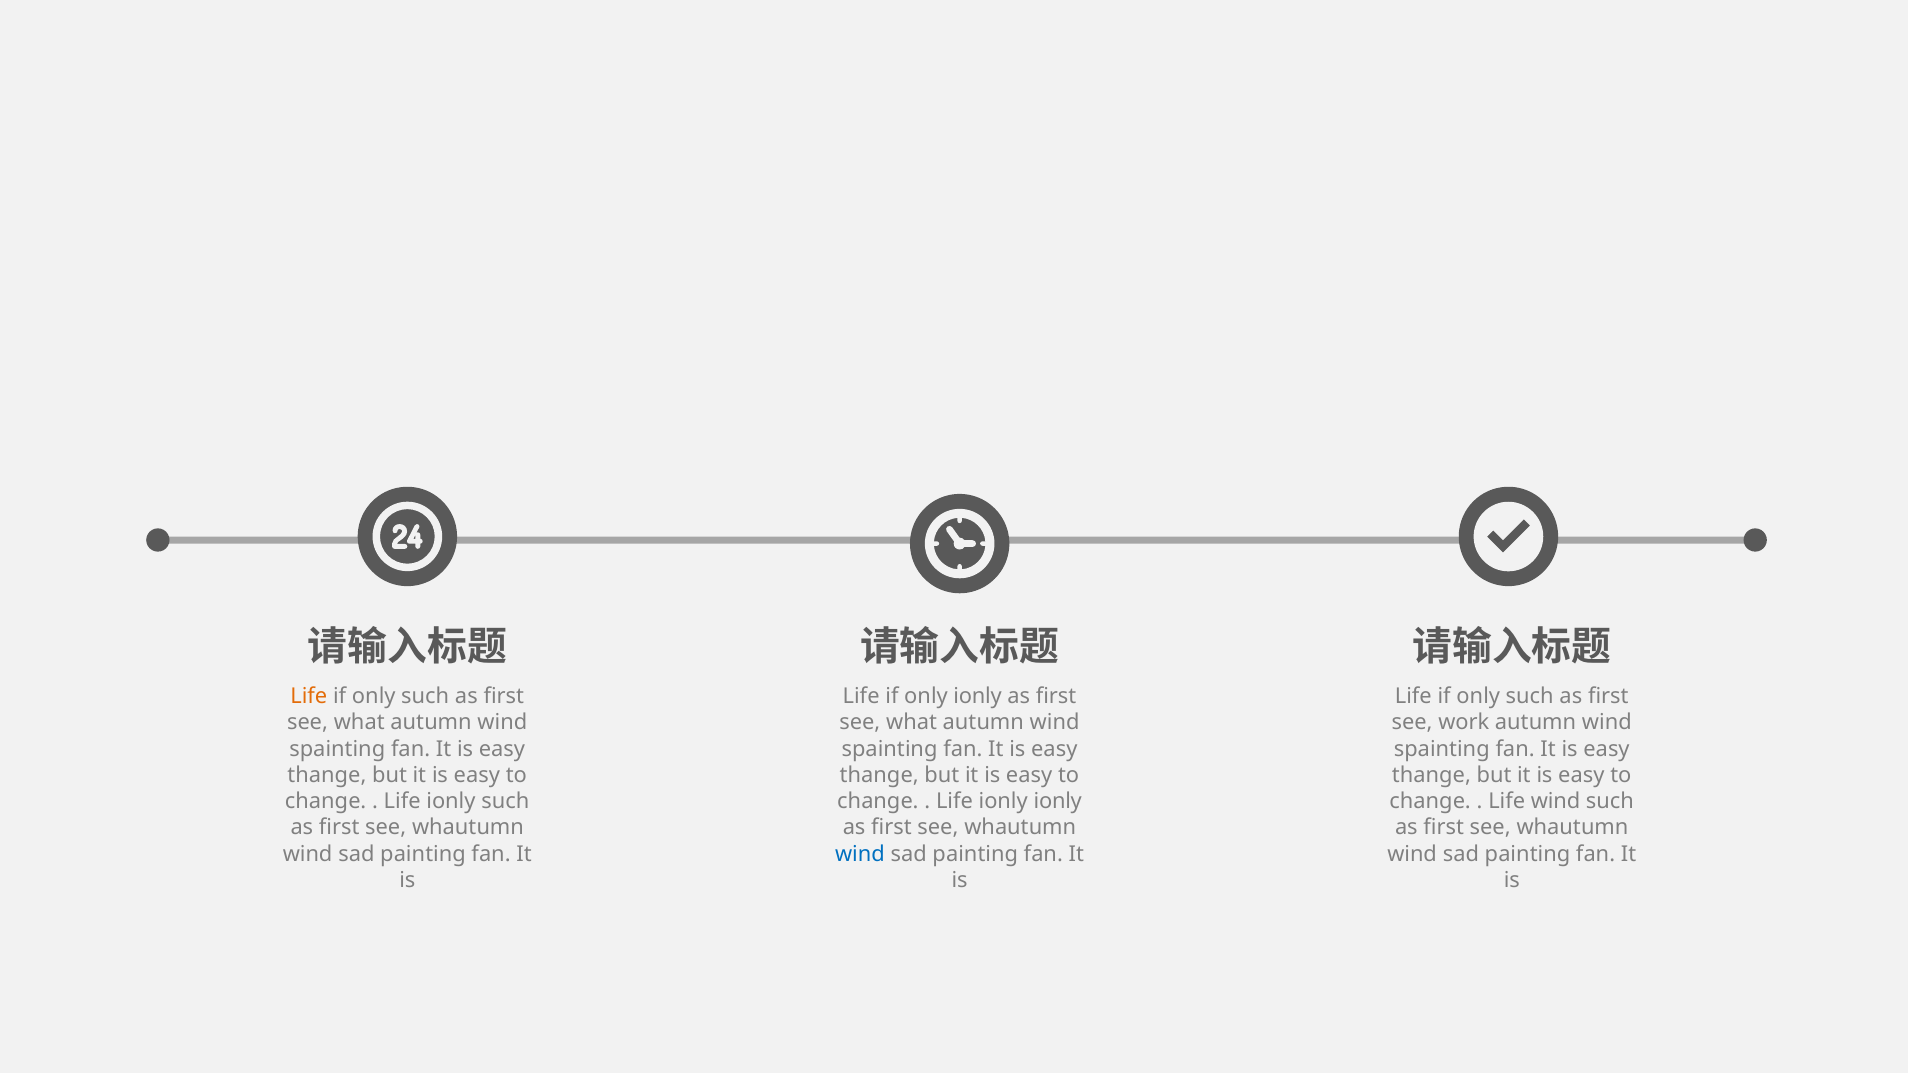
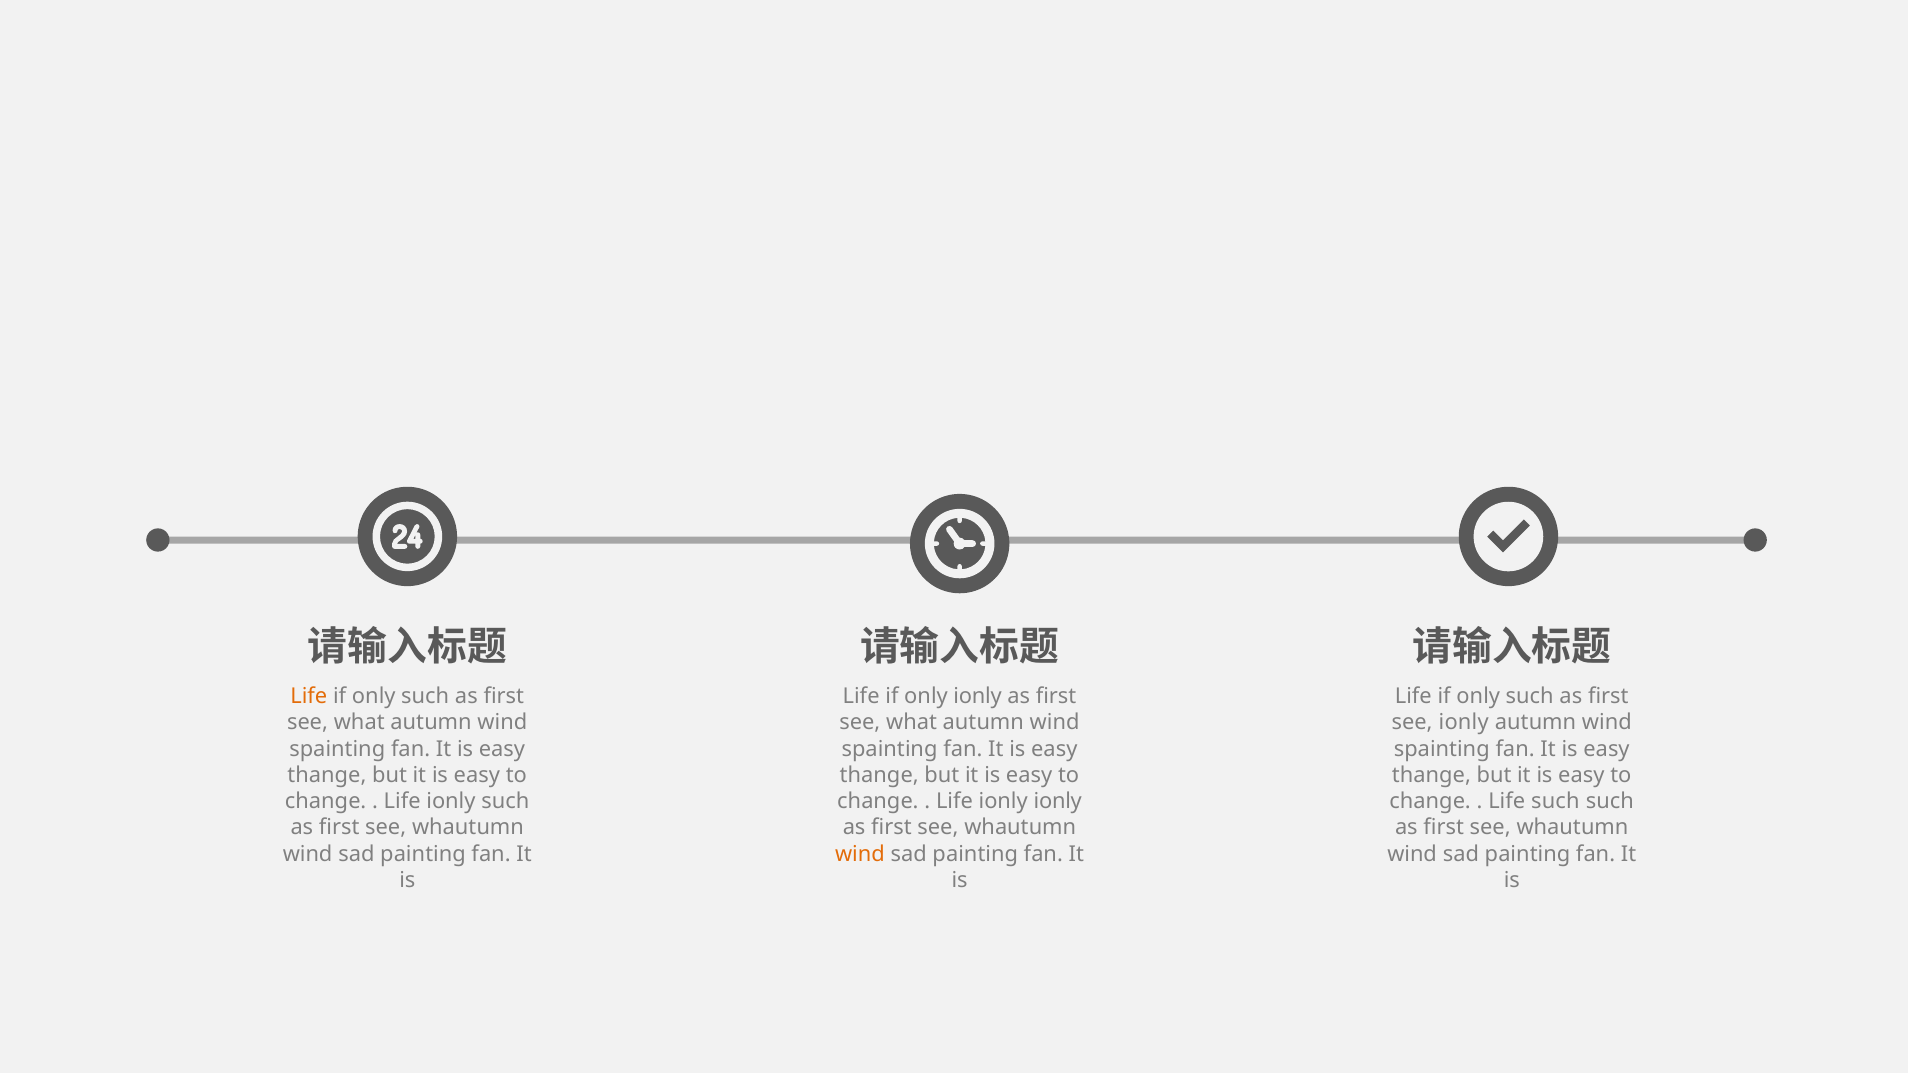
see work: work -> ionly
Life wind: wind -> such
wind at (860, 854) colour: blue -> orange
